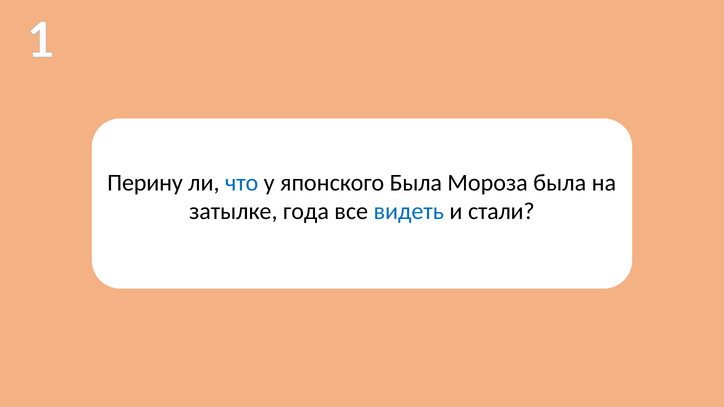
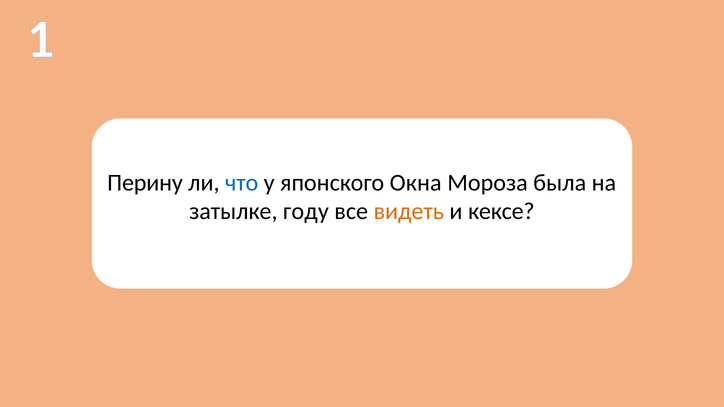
японского Была: Была -> Окна
года: года -> году
видеть colour: blue -> orange
стали: стали -> кексе
